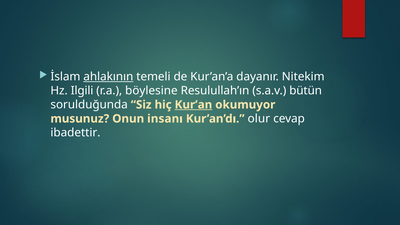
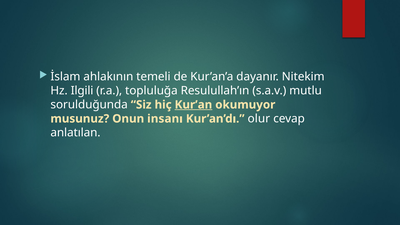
ahlakının underline: present -> none
böylesine: böylesine -> topluluğa
bütün: bütün -> mutlu
ibadettir: ibadettir -> anlatılan
